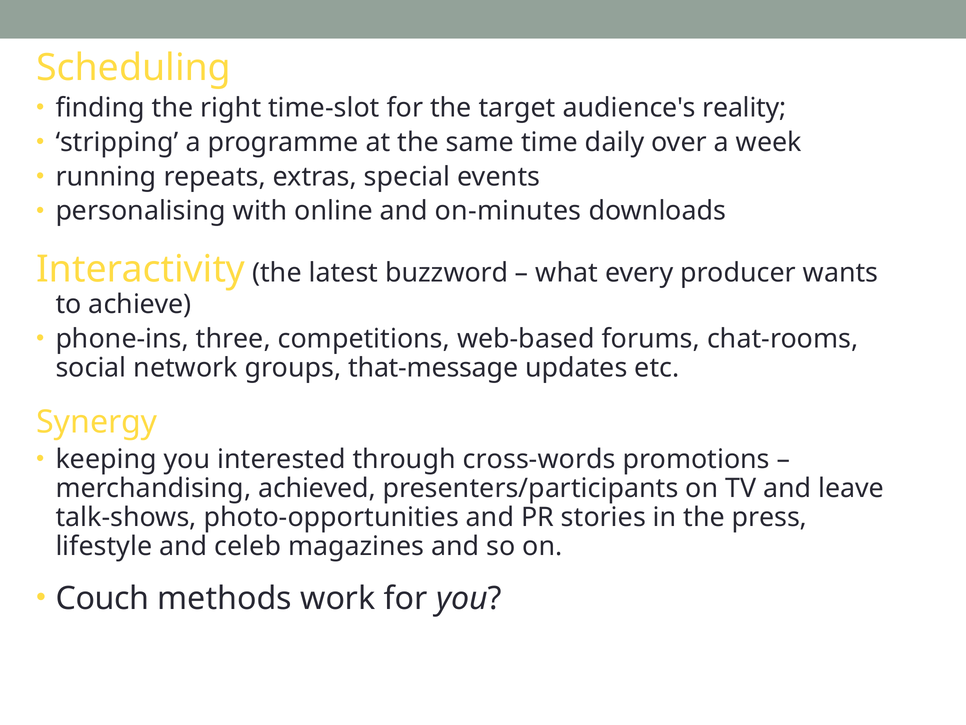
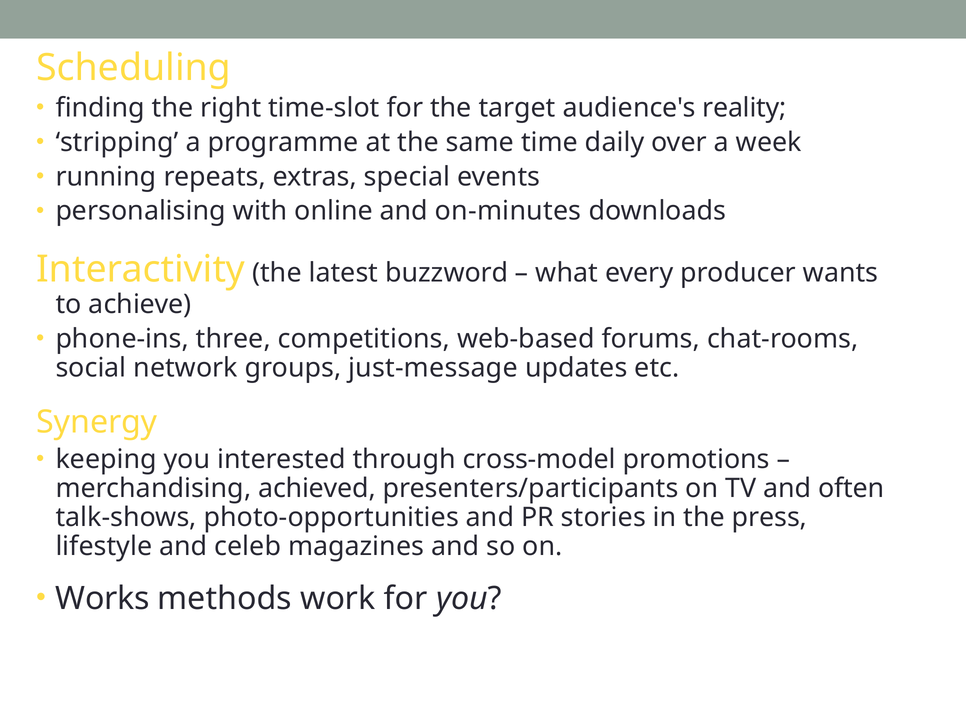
that-message: that-message -> just-message
cross-words: cross-words -> cross-model
leave: leave -> often
Couch: Couch -> Works
